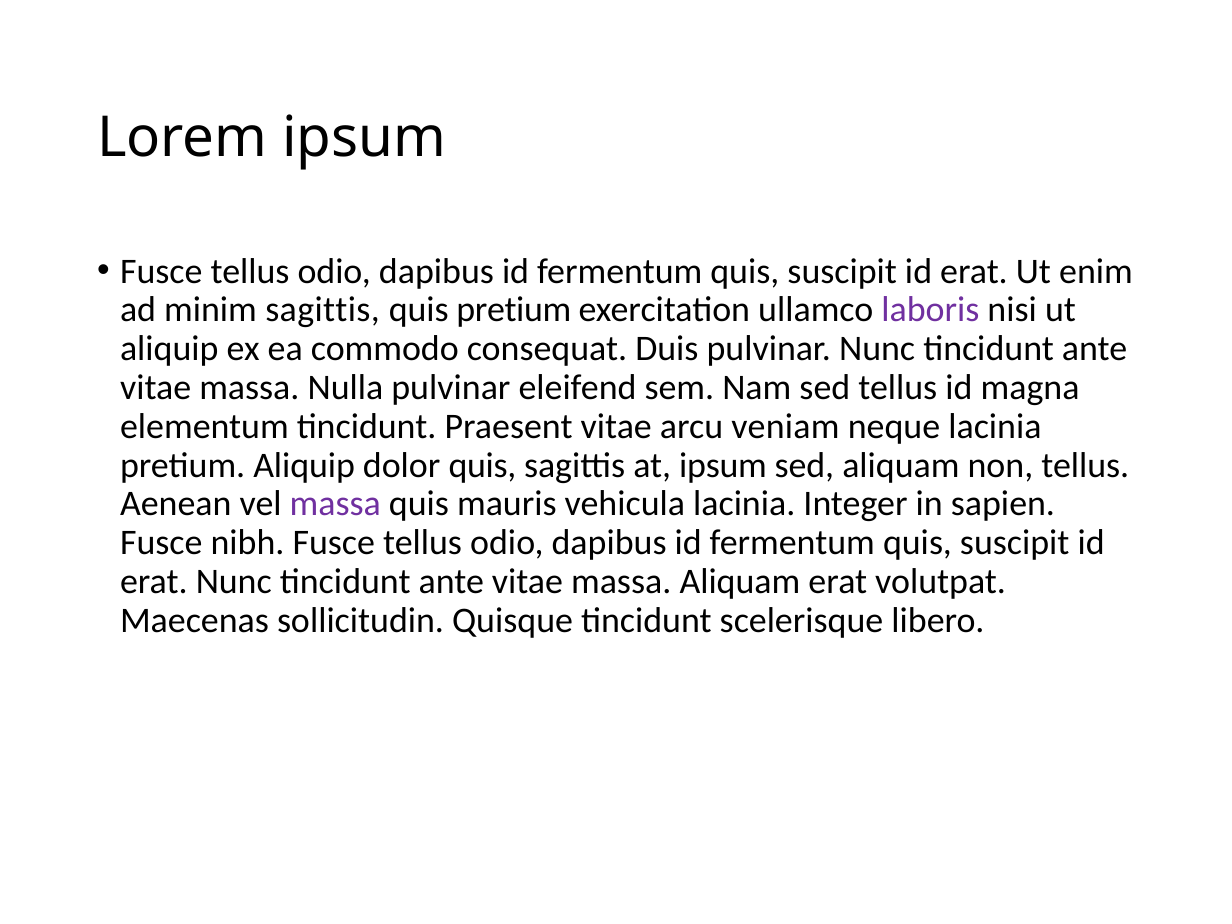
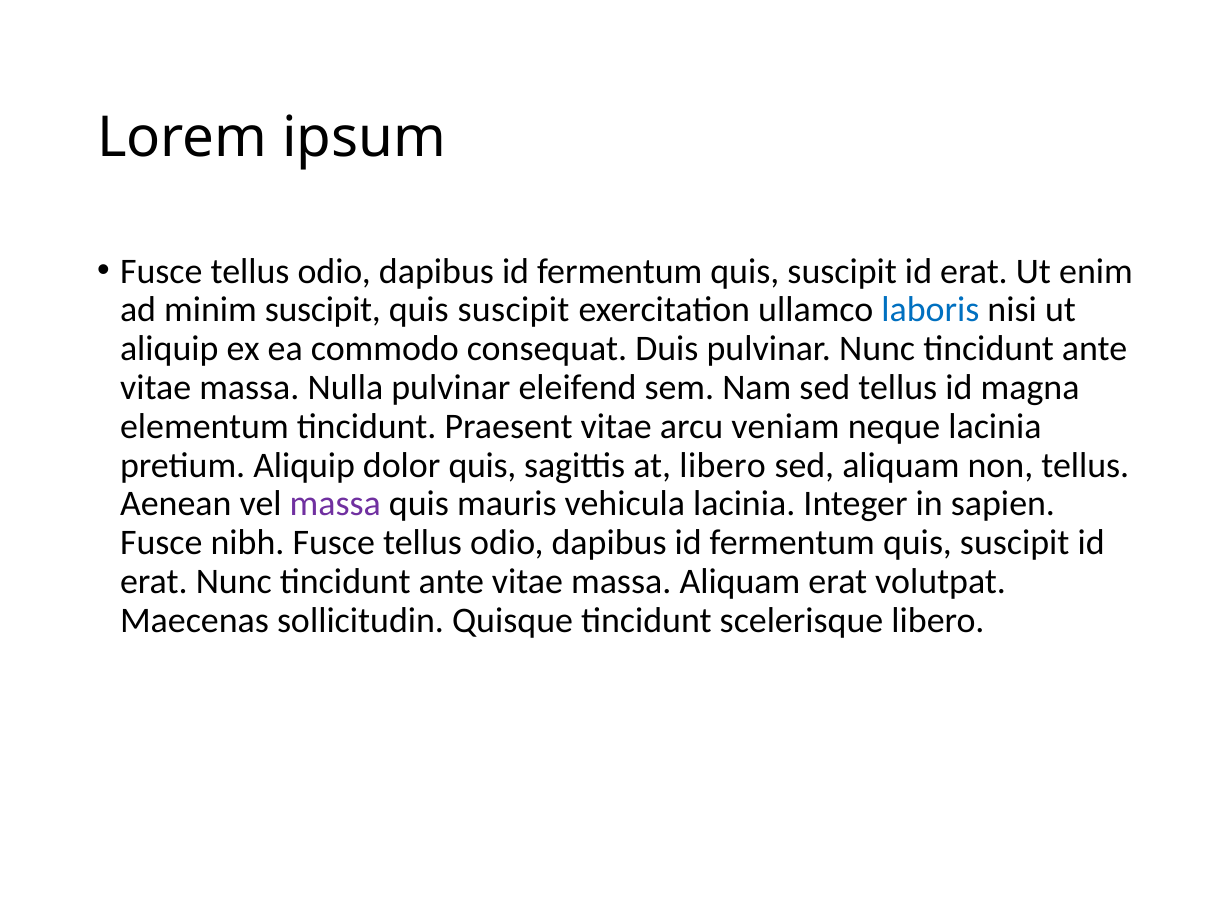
minim sagittis: sagittis -> suscipit
pretium at (514, 310): pretium -> suscipit
laboris colour: purple -> blue
at ipsum: ipsum -> libero
